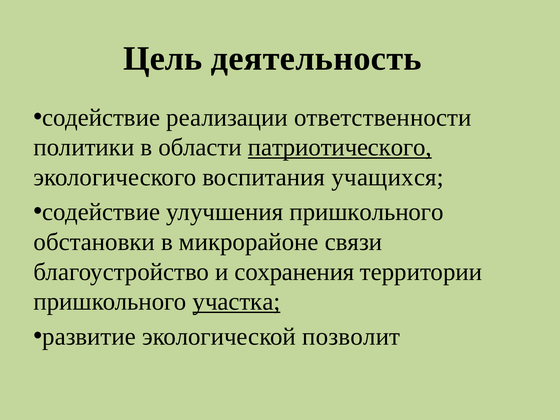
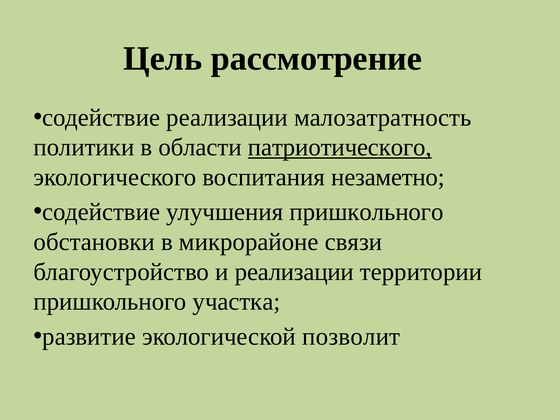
деятельность: деятельность -> рассмотрение
ответственности: ответственности -> малозатратность
учащихся: учащихся -> незаметно
и сохранения: сохранения -> реализации
участка underline: present -> none
